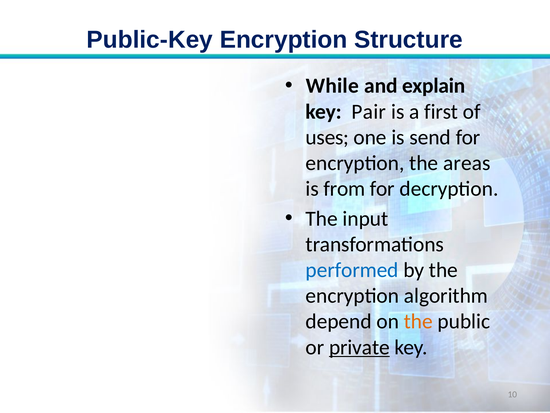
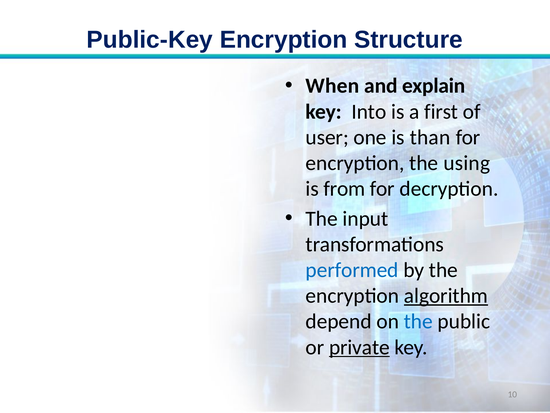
While: While -> When
Pair: Pair -> Into
uses: uses -> user
send: send -> than
areas: areas -> using
algorithm underline: none -> present
the at (418, 321) colour: orange -> blue
